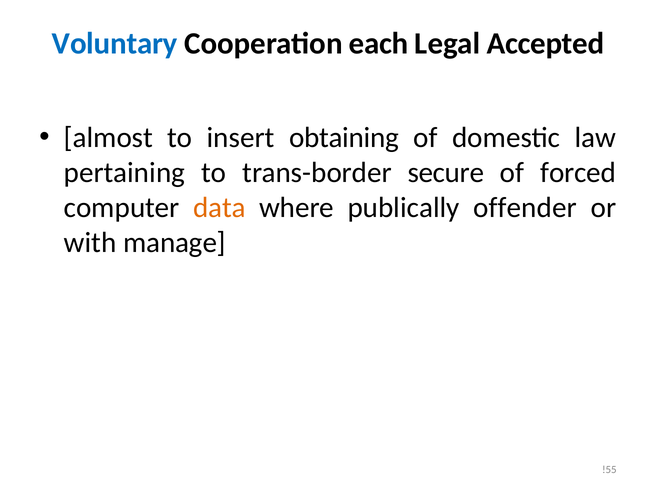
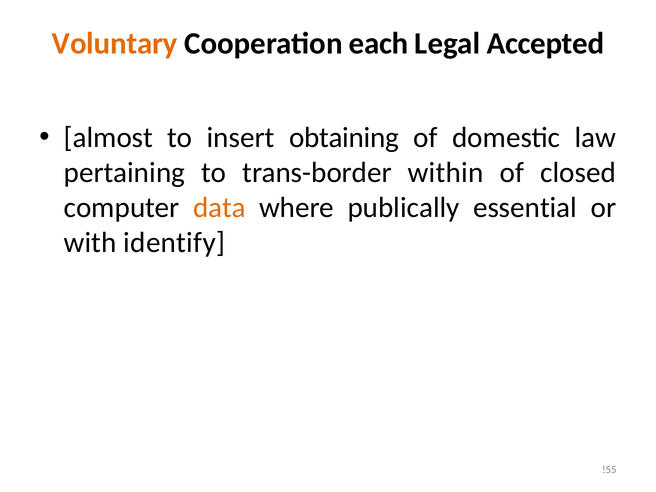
Voluntary colour: blue -> orange
secure: secure -> within
forced: forced -> closed
offender: offender -> essential
manage: manage -> identify
